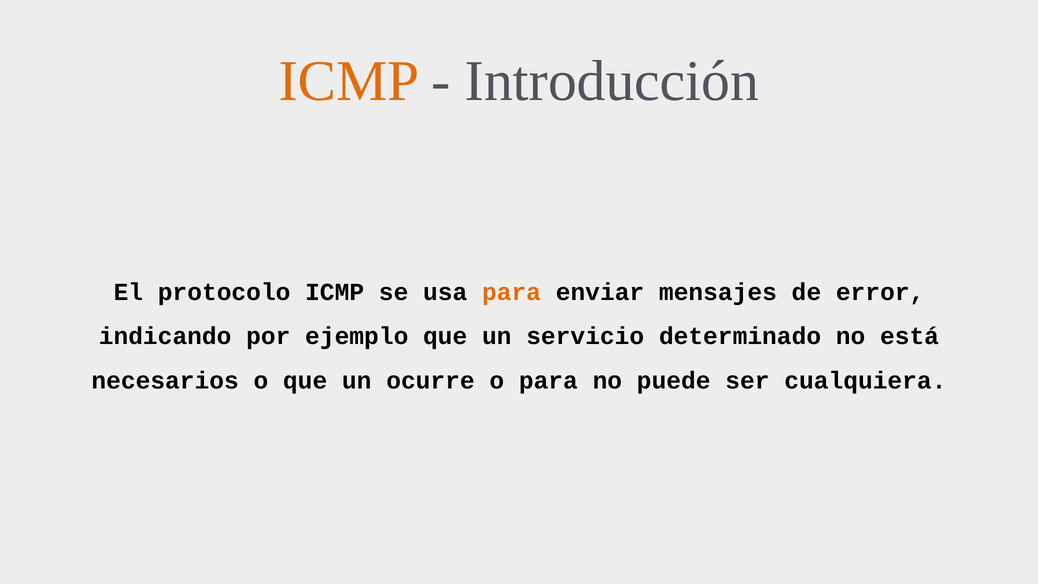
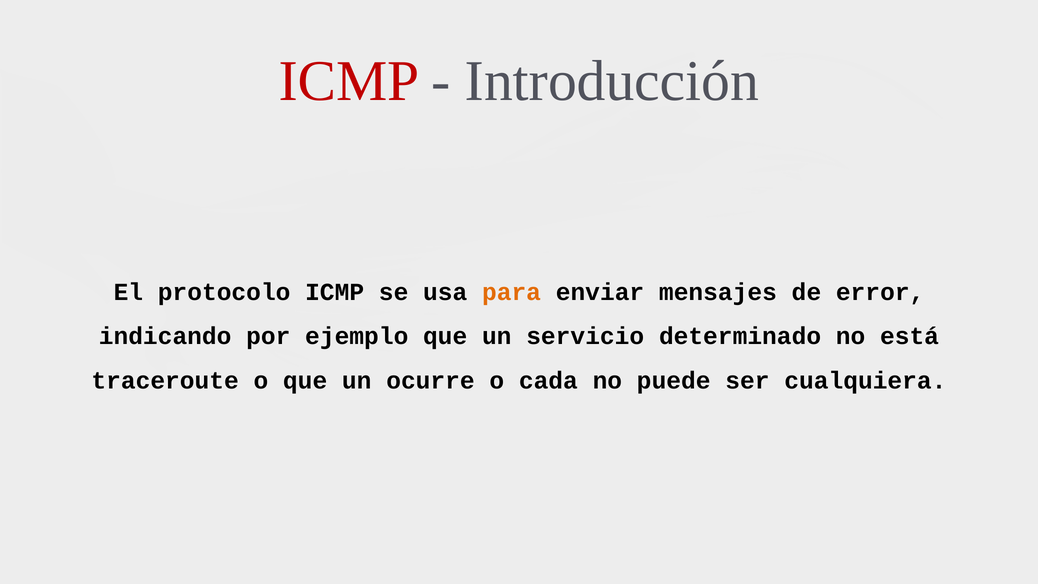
ICMP at (349, 81) colour: orange -> red
necesarios: necesarios -> traceroute
o para: para -> cada
